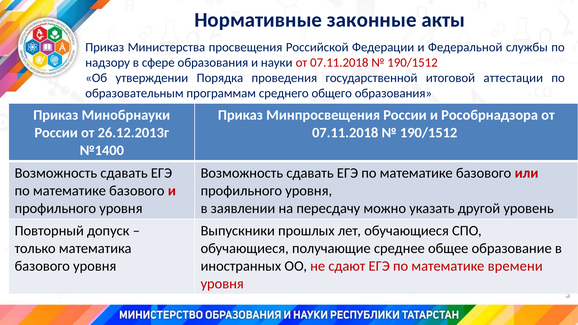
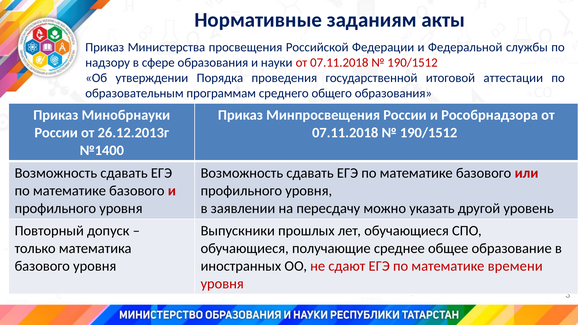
законные: законные -> заданиям
